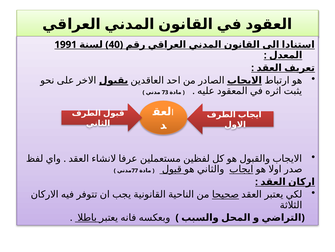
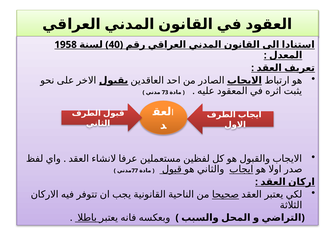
1991: 1991 -> 1958
